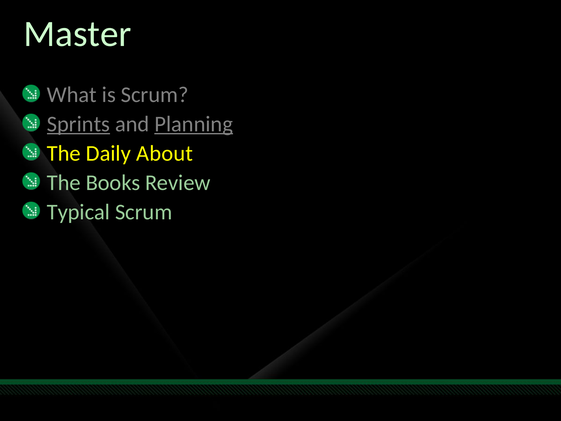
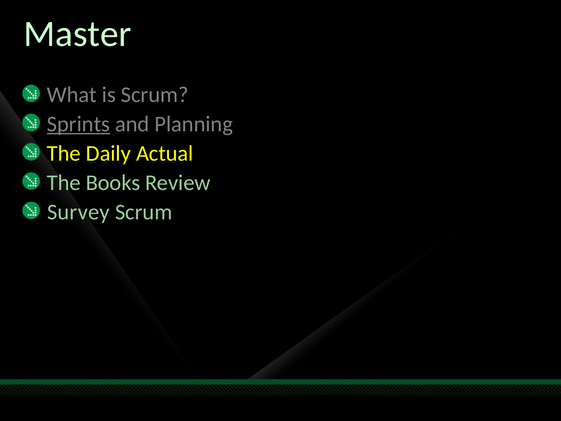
Planning underline: present -> none
About: About -> Actual
Typical: Typical -> Survey
